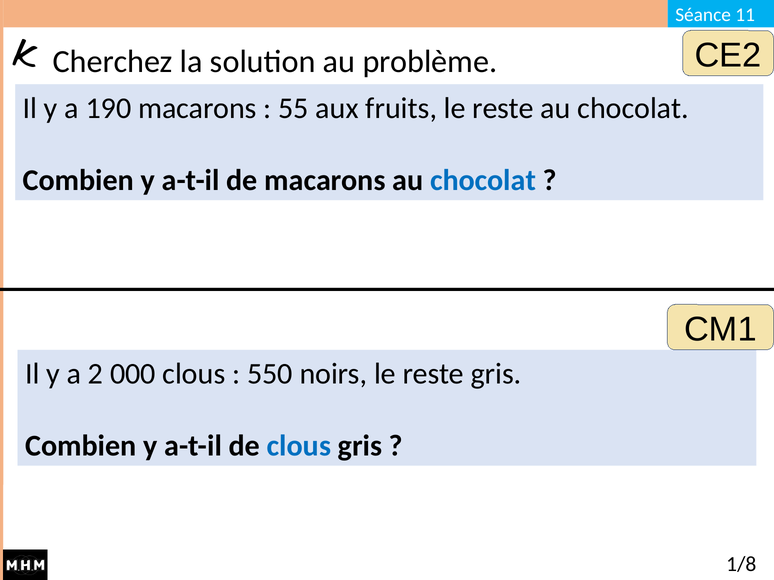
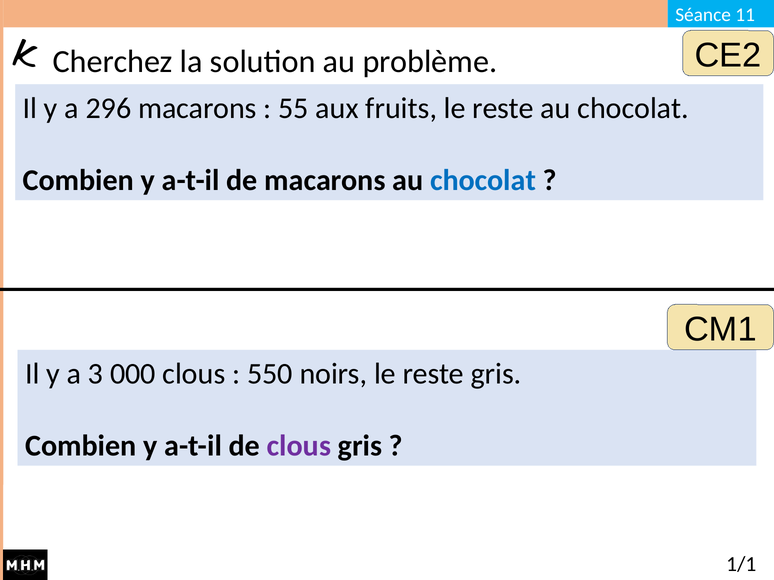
190: 190 -> 296
2: 2 -> 3
clous at (299, 446) colour: blue -> purple
1/8: 1/8 -> 1/1
